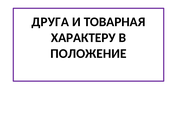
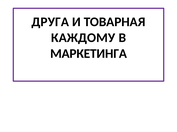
ХАРАКТЕРУ: ХАРАКТЕРУ -> КАЖДОМУ
ПОЛОЖЕНИЕ: ПОЛОЖЕНИЕ -> МАРКЕТИНГА
